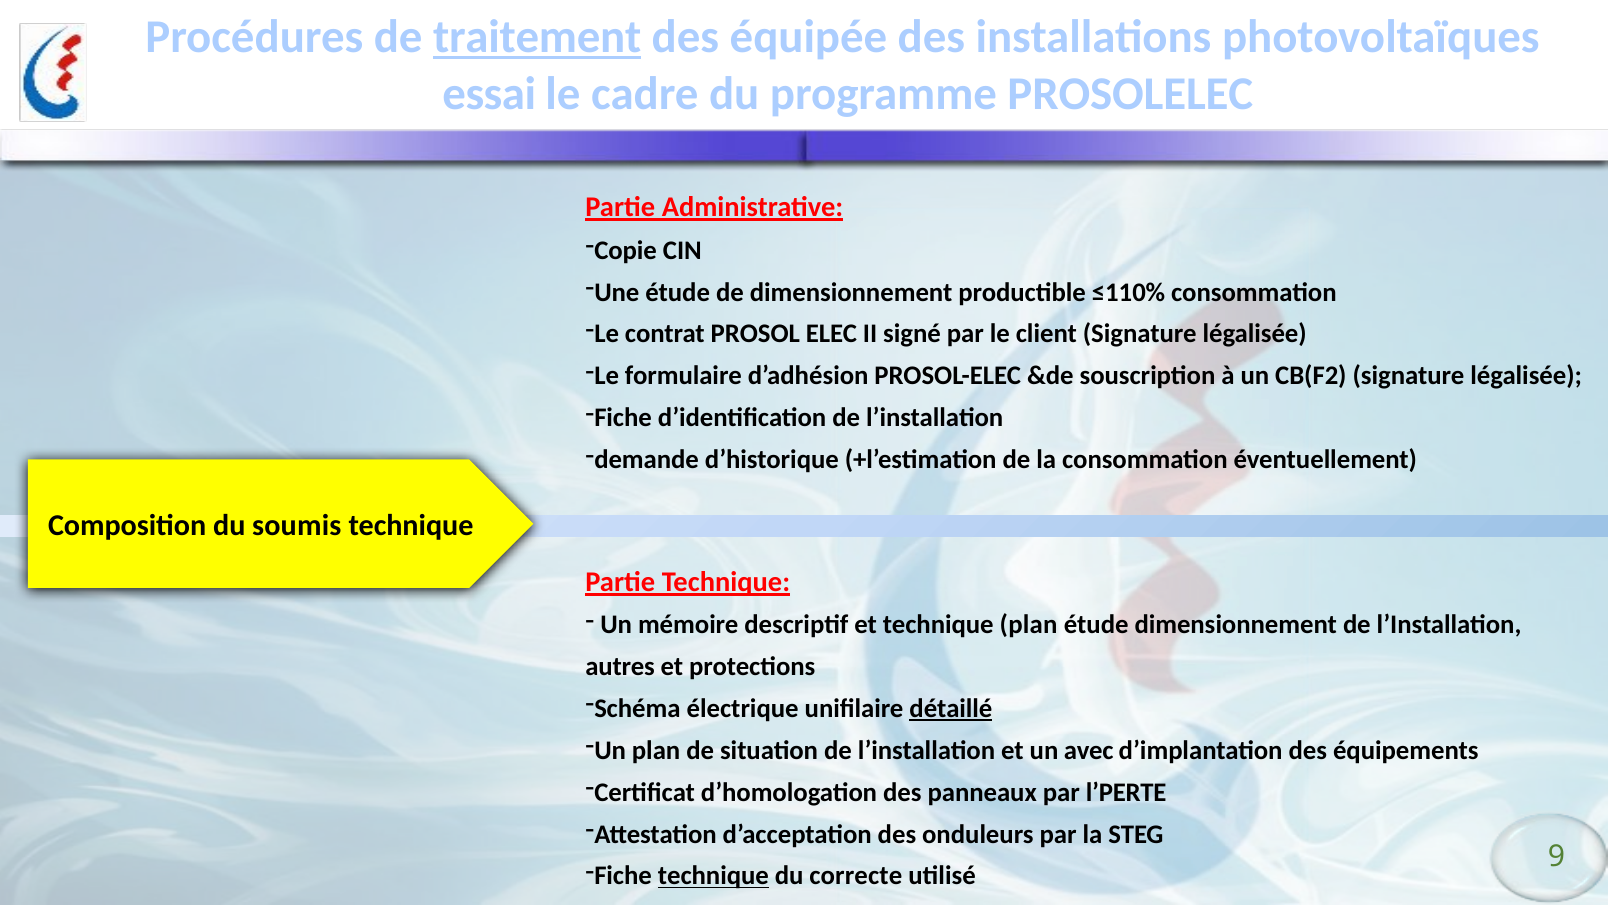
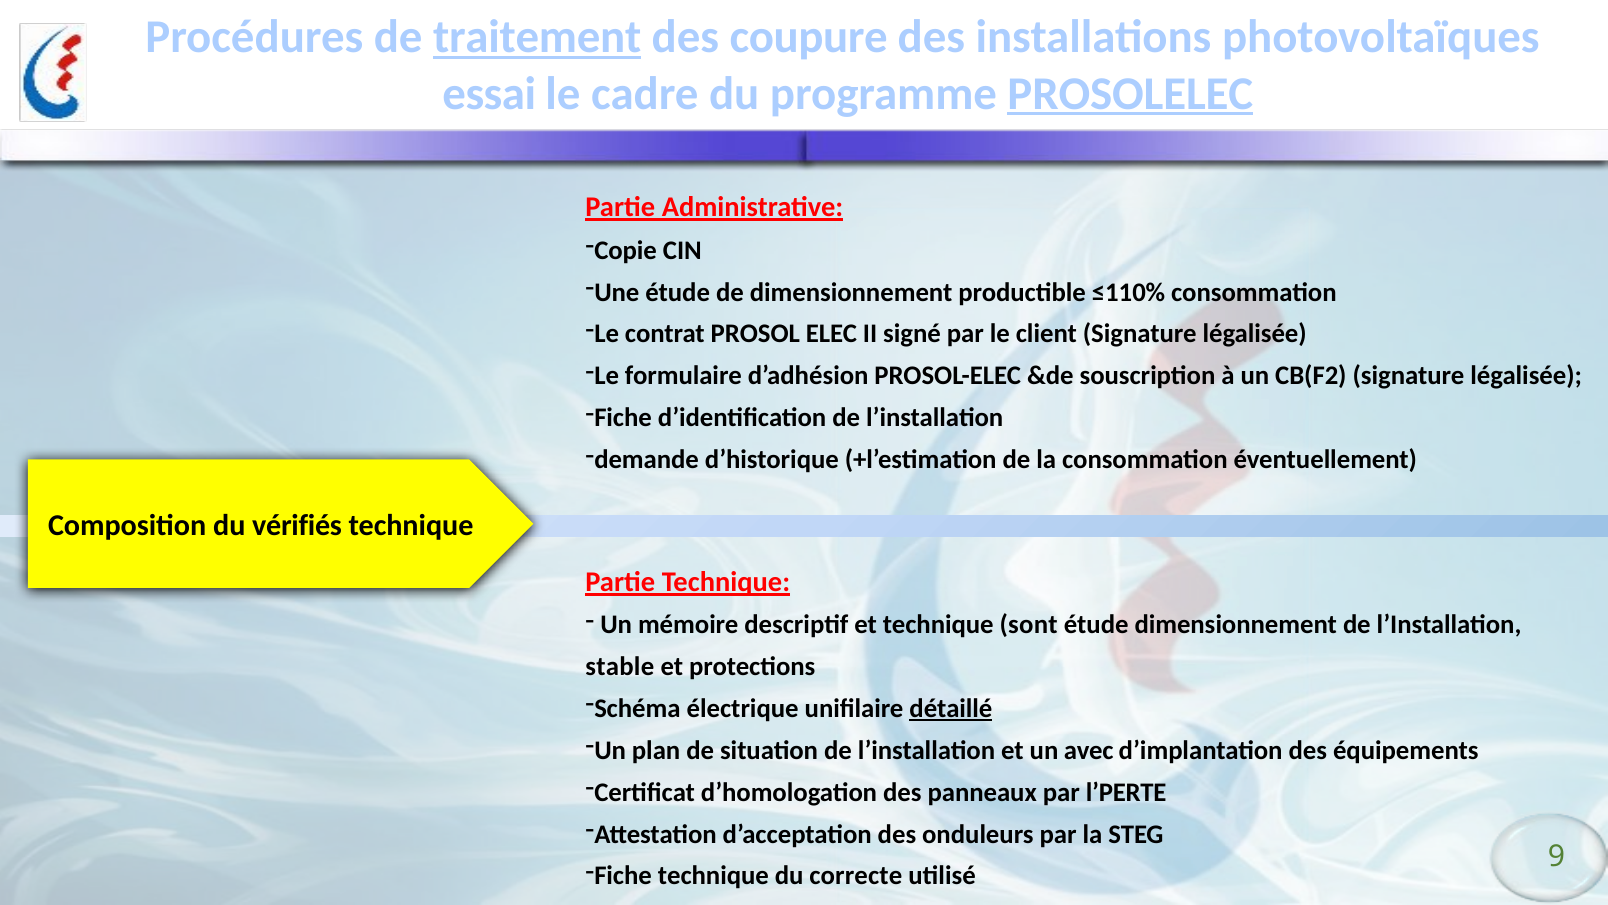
équipée: équipée -> coupure
PROSOLELEC underline: none -> present
soumis: soumis -> vérifiés
technique plan: plan -> sont
autres: autres -> stable
technique at (713, 876) underline: present -> none
